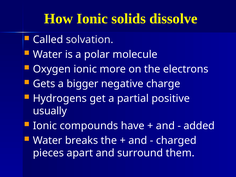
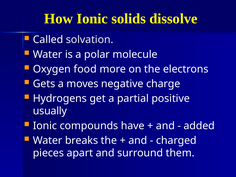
Oxygen ionic: ionic -> food
bigger: bigger -> moves
